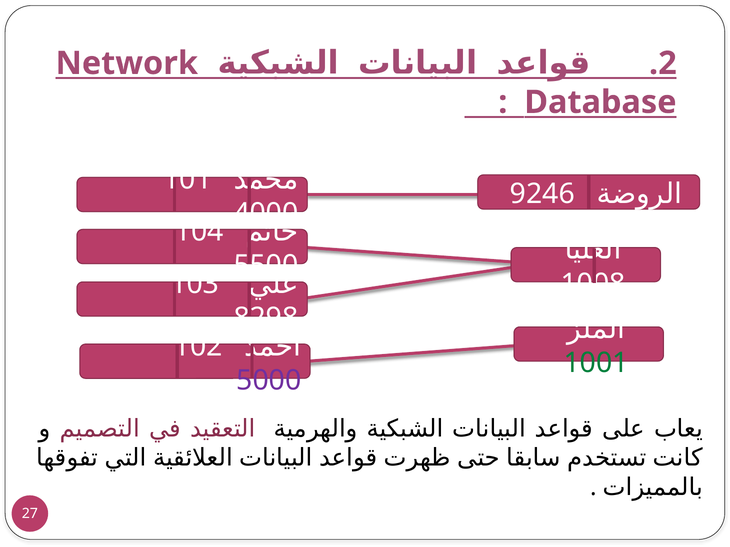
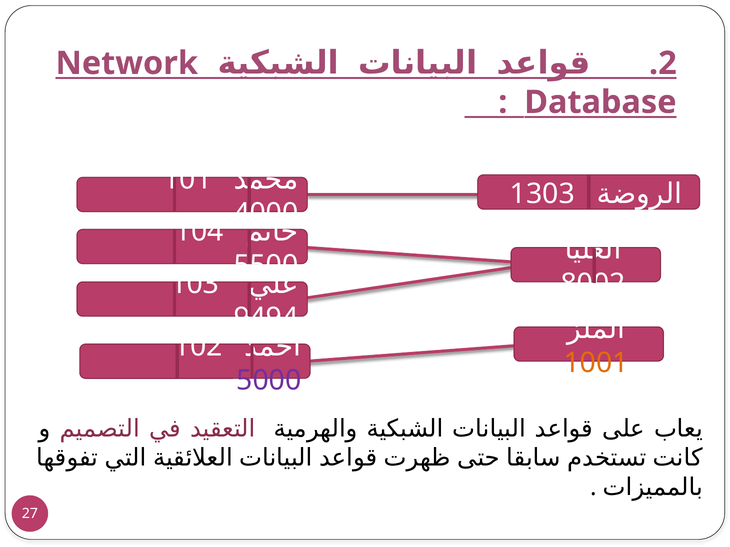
9246: 9246 -> 1303
1008: 1008 -> 8002
8298: 8298 -> 9494
1001 colour: green -> orange
